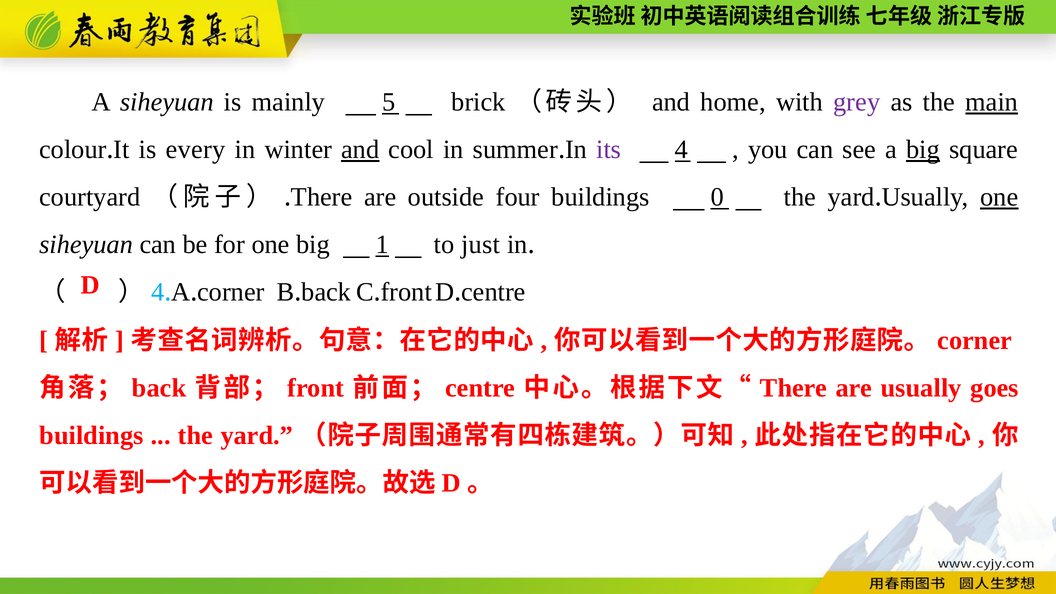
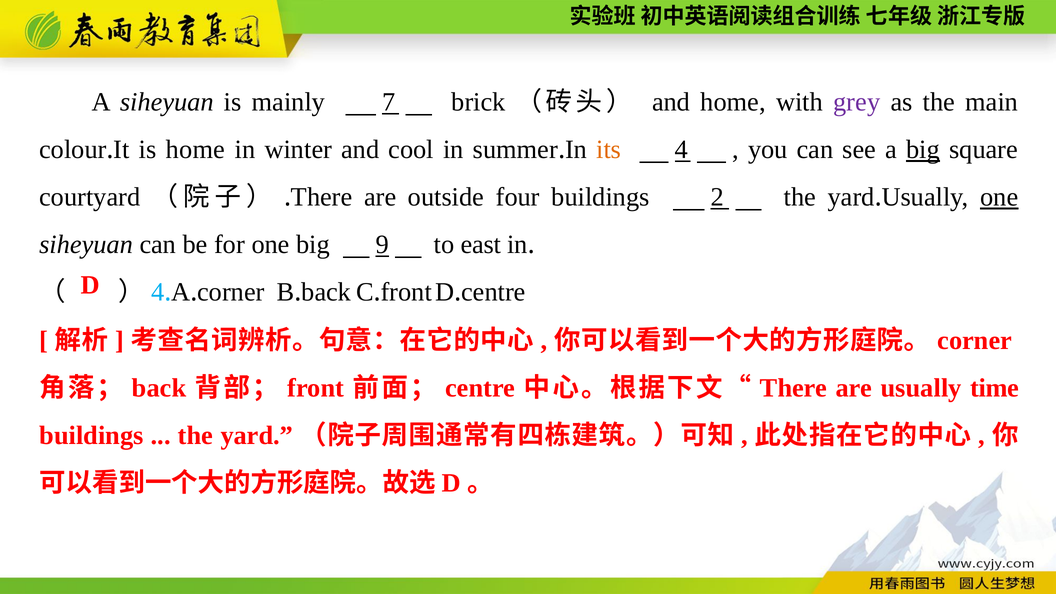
5: 5 -> 7
main underline: present -> none
is every: every -> home
and at (360, 150) underline: present -> none
its colour: purple -> orange
0: 0 -> 2
1: 1 -> 9
just: just -> east
goes: goes -> time
